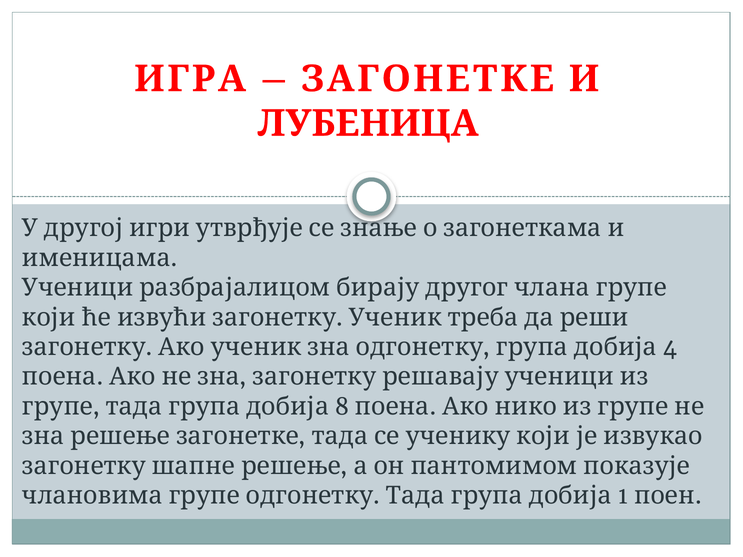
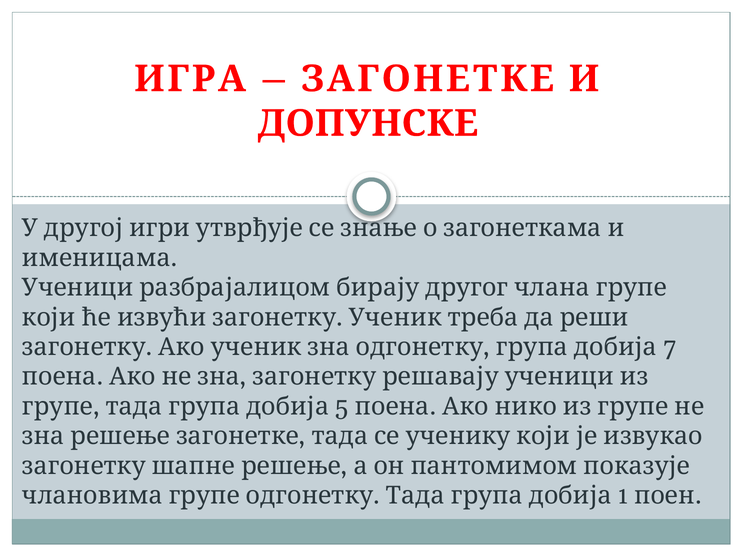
ЛУБЕНИЦА: ЛУБЕНИЦА -> ДОПУНСКЕ
4: 4 -> 7
8: 8 -> 5
